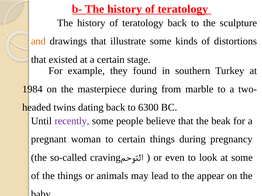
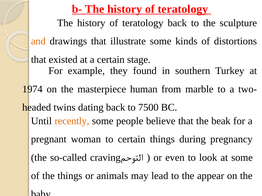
1984: 1984 -> 1974
masterpiece during: during -> human
6300: 6300 -> 7500
recently colour: purple -> orange
